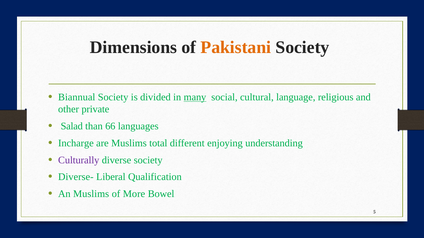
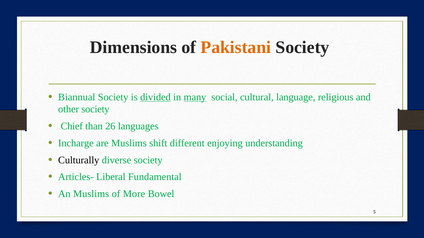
divided underline: none -> present
other private: private -> society
Salad: Salad -> Chief
66: 66 -> 26
total: total -> shift
Culturally colour: purple -> black
Diverse-: Diverse- -> Articles-
Qualification: Qualification -> Fundamental
